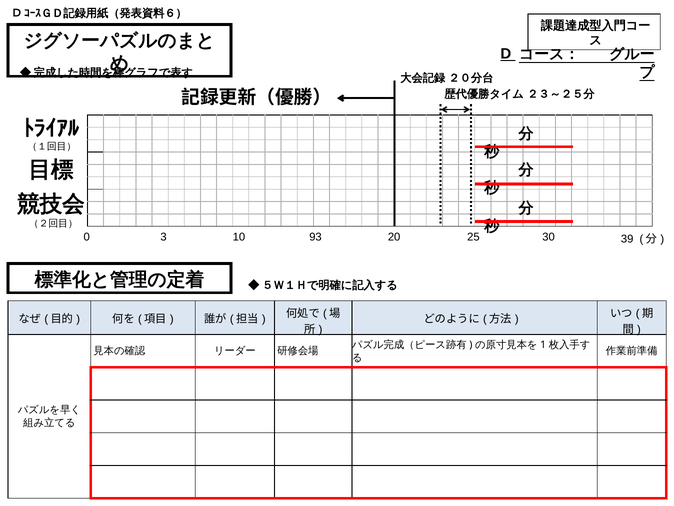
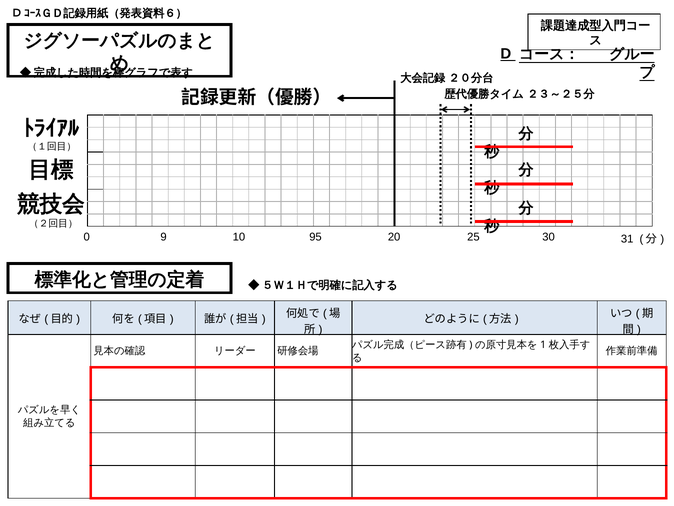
3: 3 -> 9
93: 93 -> 95
39: 39 -> 31
